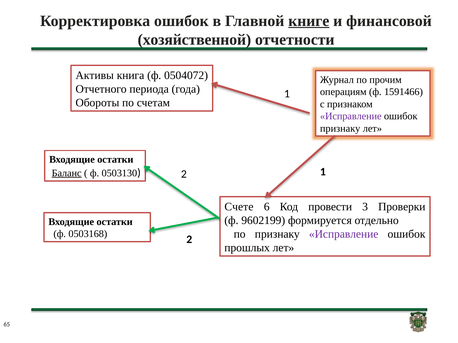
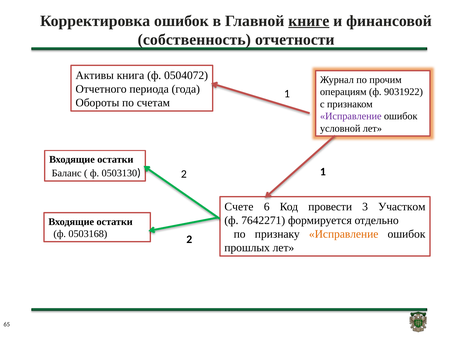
хозяйственной: хозяйственной -> собственность
1591466: 1591466 -> 9031922
признаку at (340, 129): признаку -> условной
Баланс underline: present -> none
Проверки: Проверки -> Участком
9602199: 9602199 -> 7642271
Исправление at (344, 234) colour: purple -> orange
